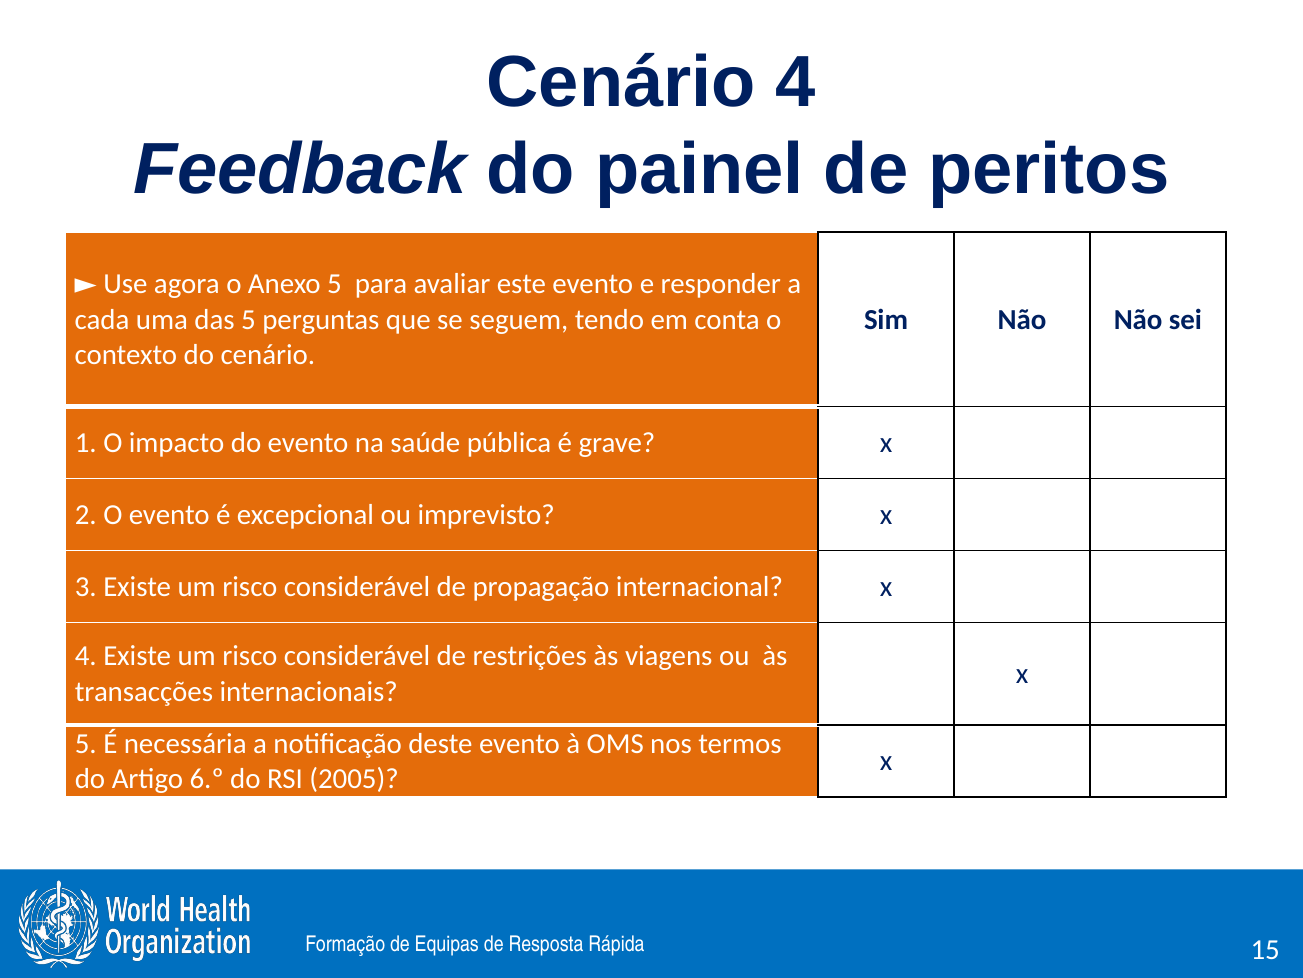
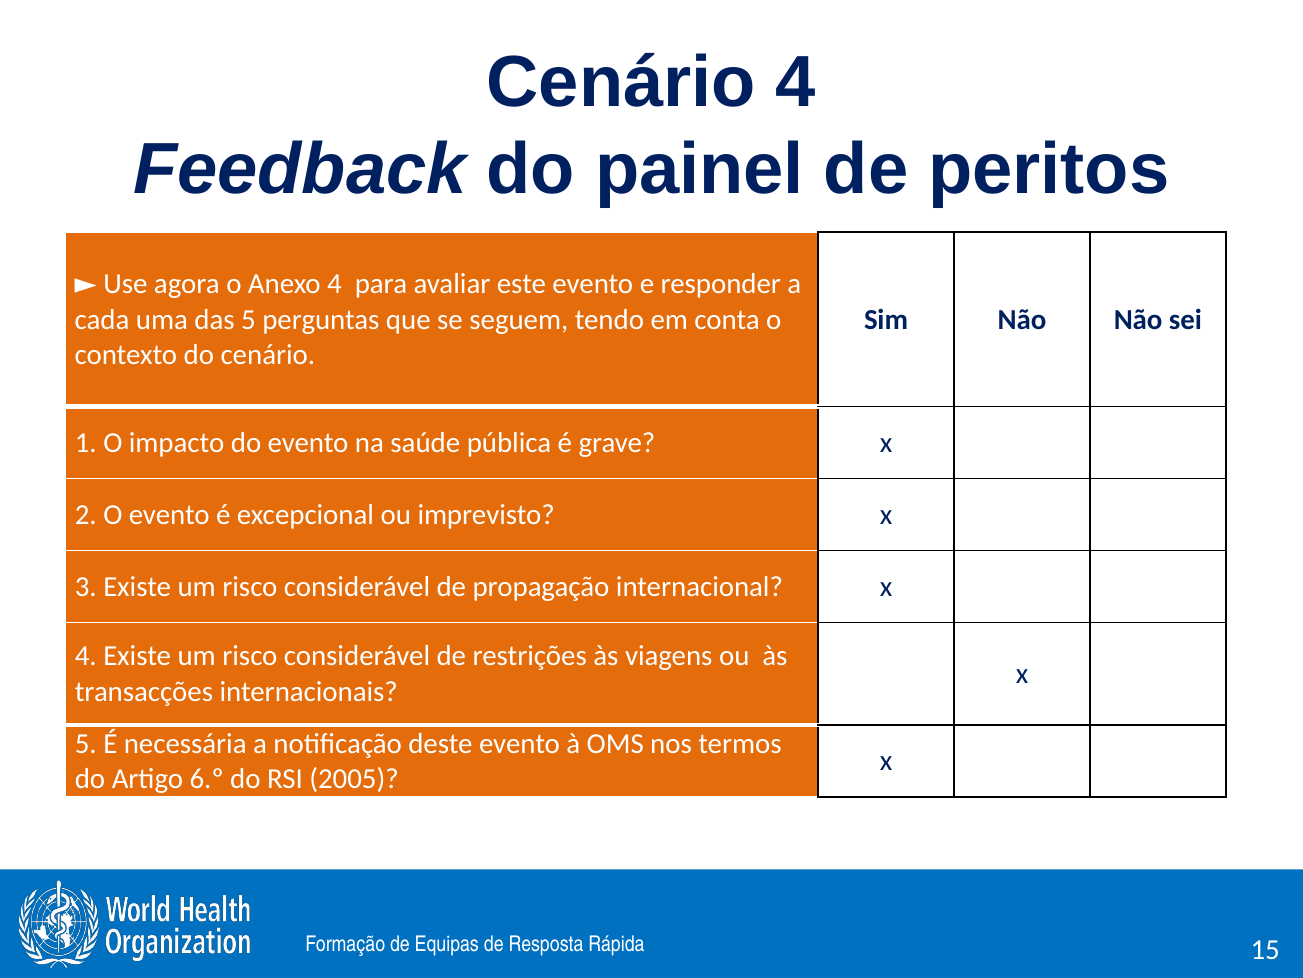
Anexo 5: 5 -> 4
